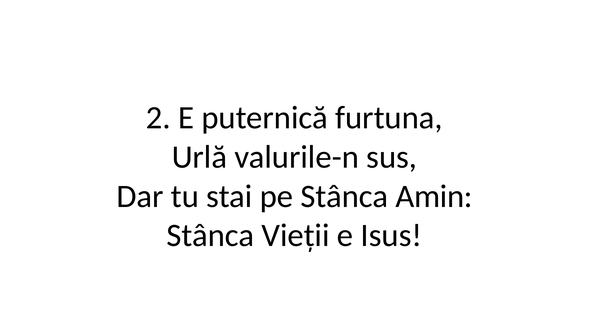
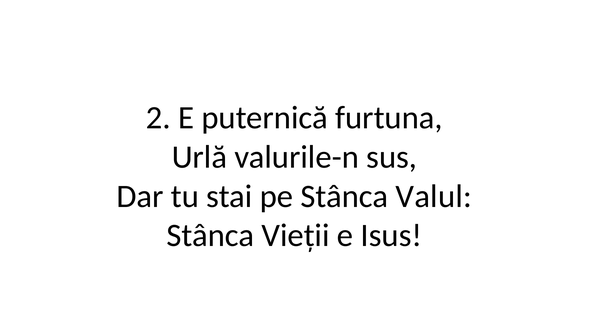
Amin: Amin -> Valul
